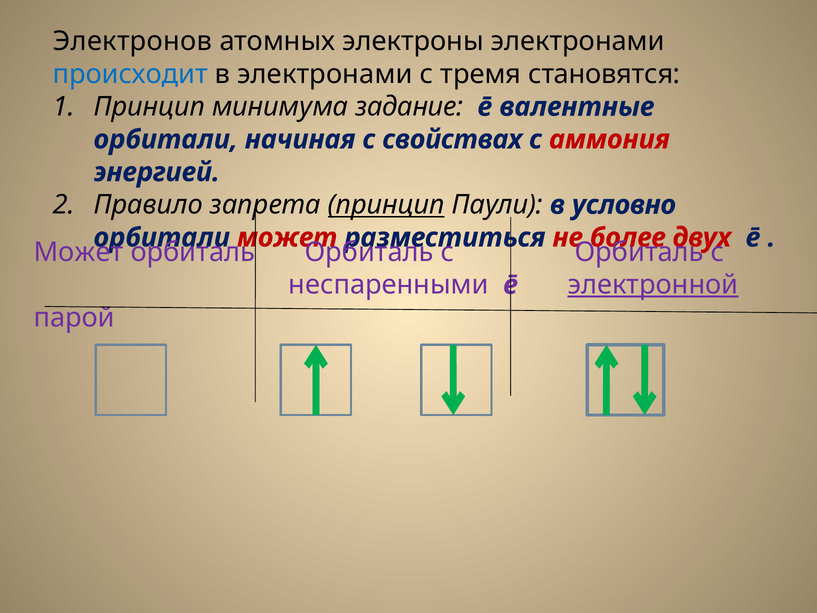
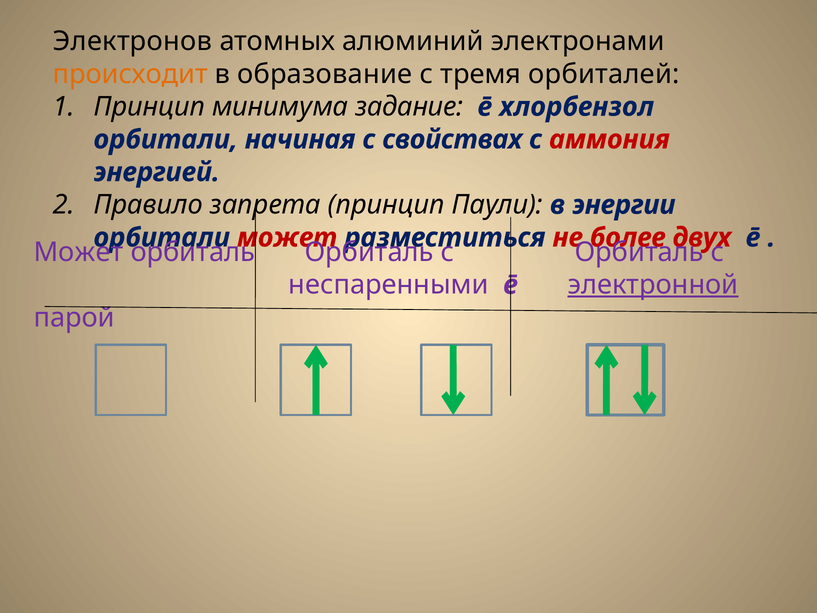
электроны: электроны -> алюминий
происходит colour: blue -> orange
в электронами: электронами -> образование
становятся: становятся -> орбиталей
валентные: валентные -> хлорбензол
принцип at (386, 205) underline: present -> none
условно: условно -> энергии
